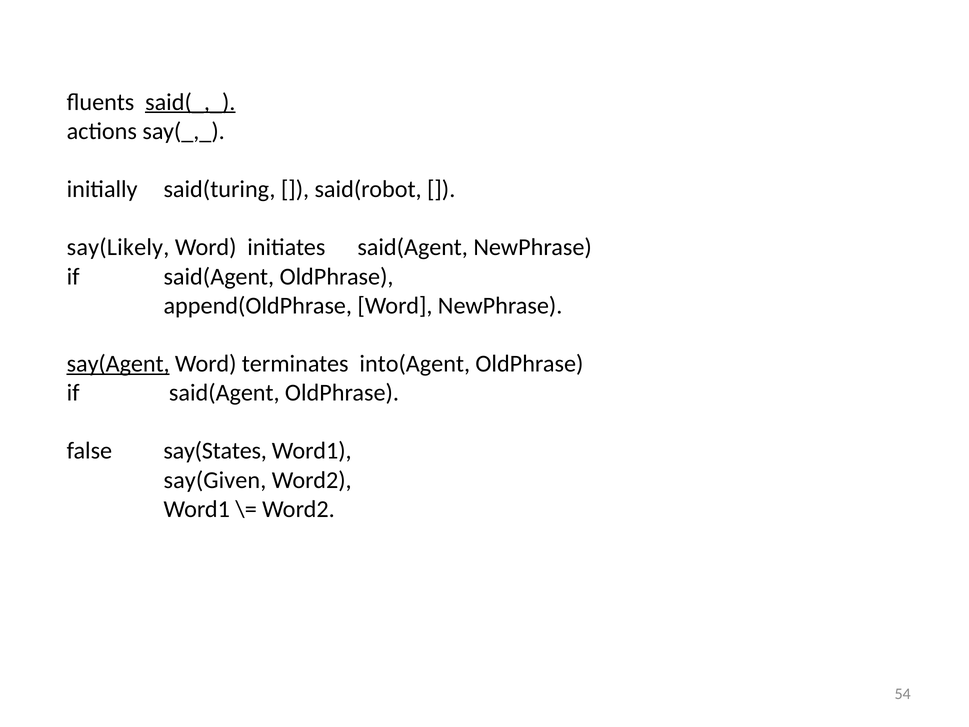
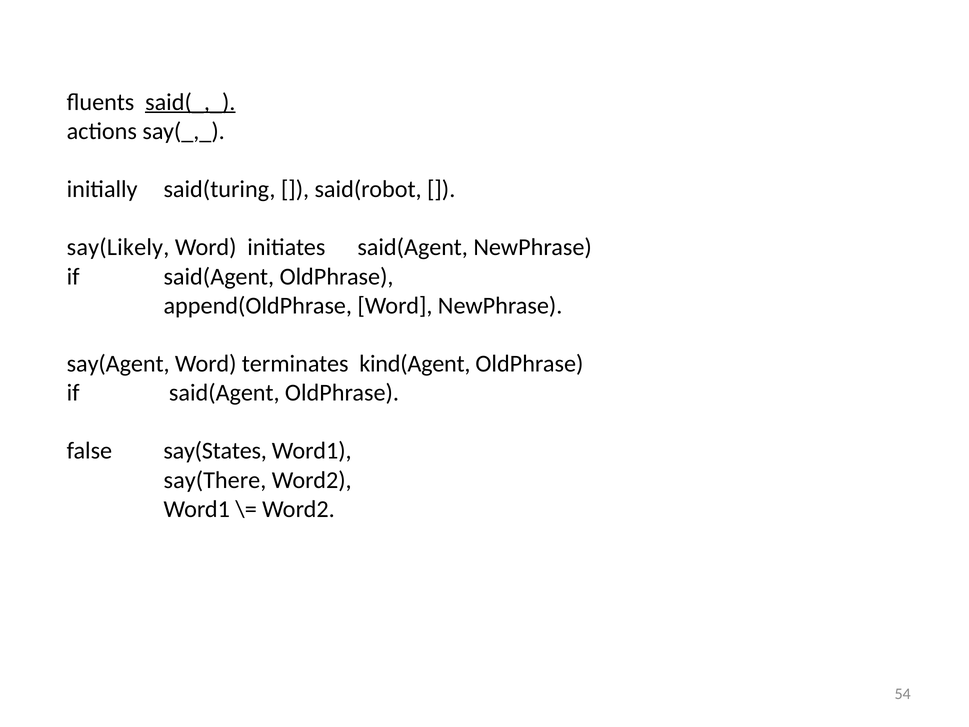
say(Agent underline: present -> none
into(Agent: into(Agent -> kind(Agent
say(Given: say(Given -> say(There
